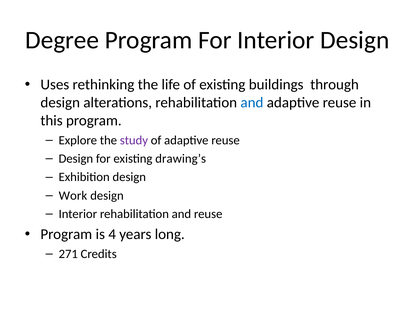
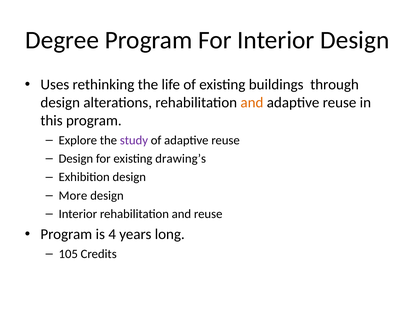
and at (252, 103) colour: blue -> orange
Work: Work -> More
271: 271 -> 105
